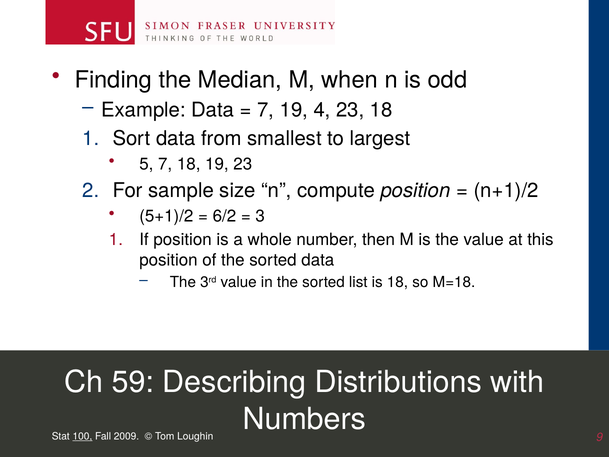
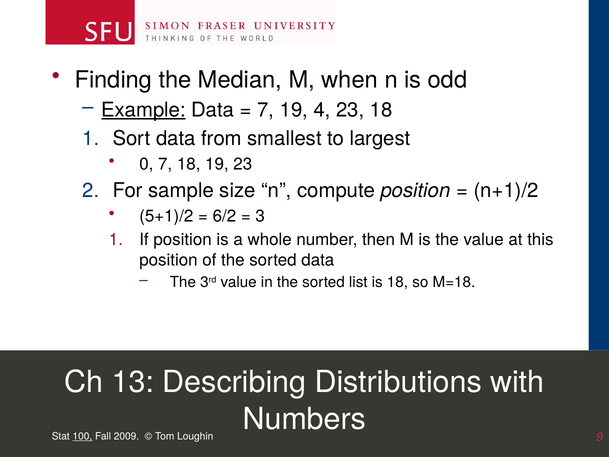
Example underline: none -> present
5: 5 -> 0
59: 59 -> 13
